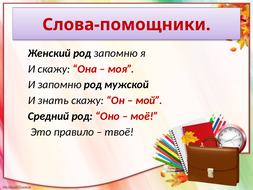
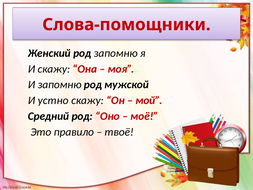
знать: знать -> устно
